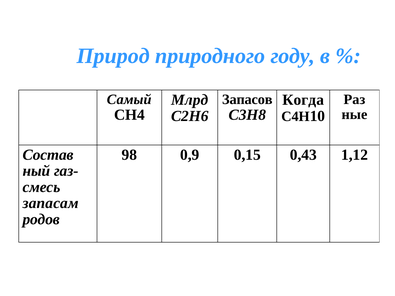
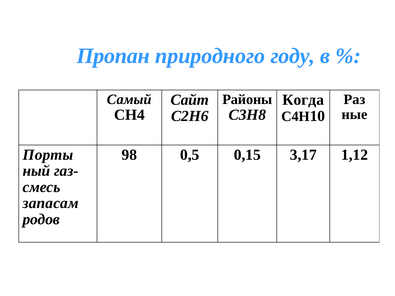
Природ: Природ -> Пропан
Запасов: Запасов -> Районы
Млрд: Млрд -> Сайт
Состав: Состав -> Порты
0,9: 0,9 -> 0,5
0,43: 0,43 -> 3,17
